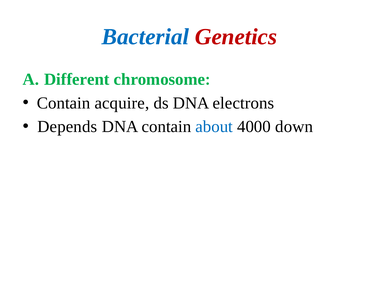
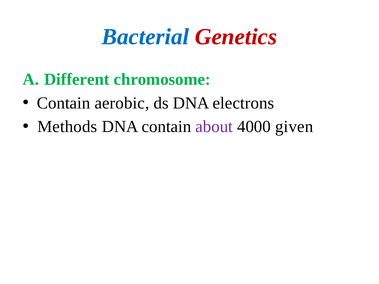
acquire: acquire -> aerobic
Depends: Depends -> Methods
about colour: blue -> purple
down: down -> given
